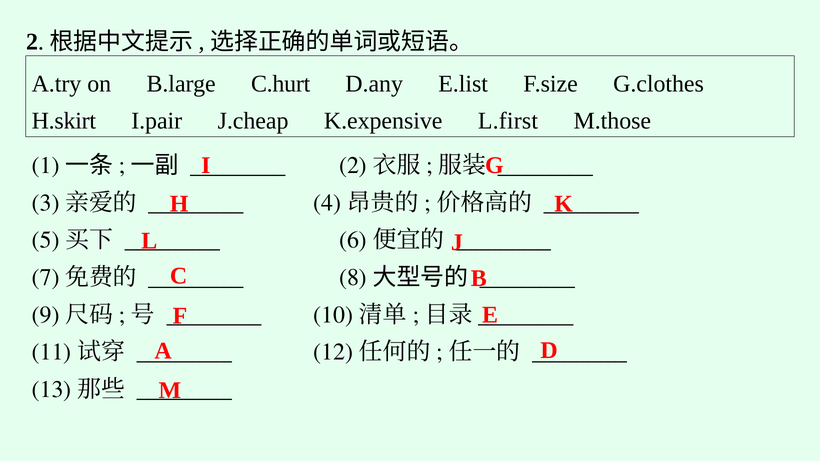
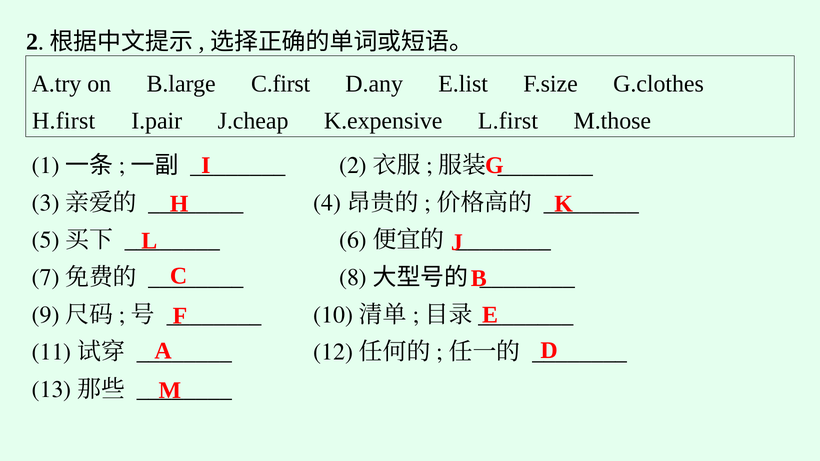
C.hurt: C.hurt -> C.first
H.skirt: H.skirt -> H.first
